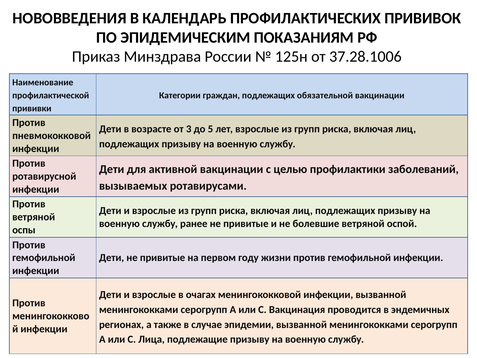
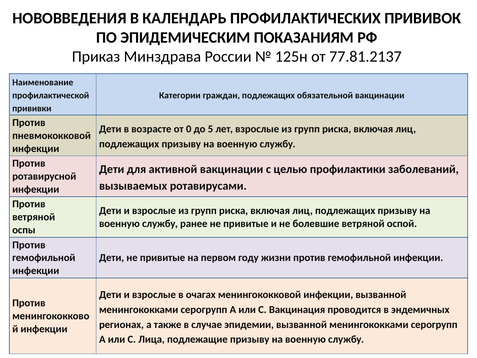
37.28.1006: 37.28.1006 -> 77.81.2137
3: 3 -> 0
